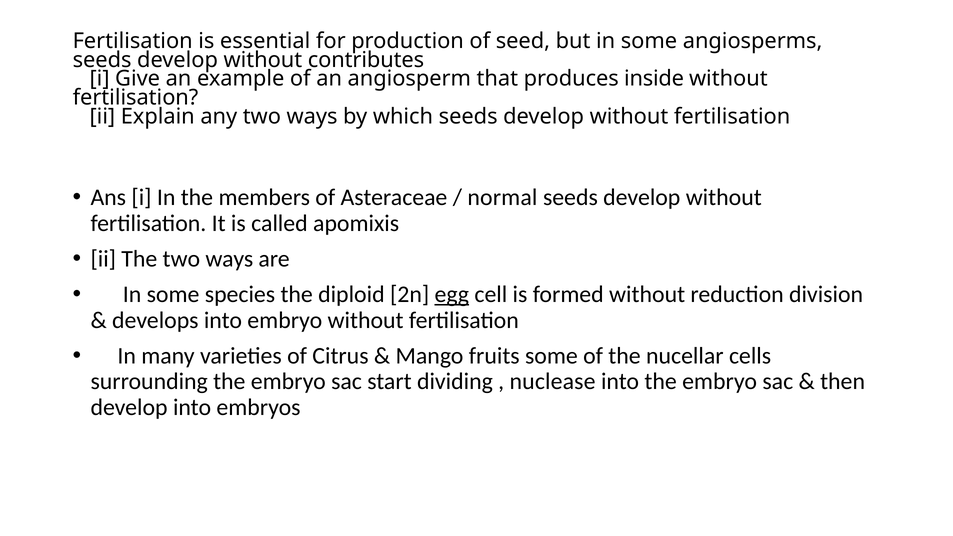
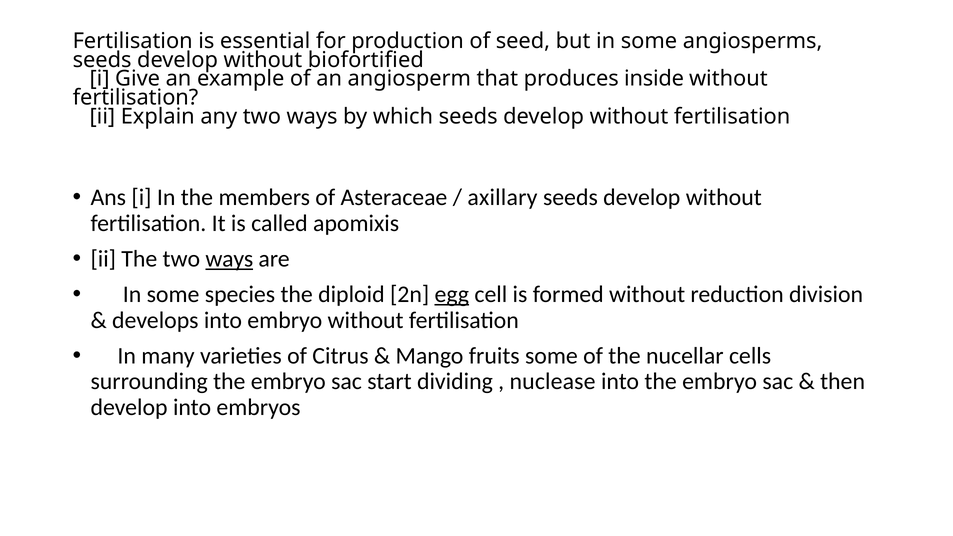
contributes: contributes -> biofortified
normal: normal -> axillary
ways at (229, 259) underline: none -> present
